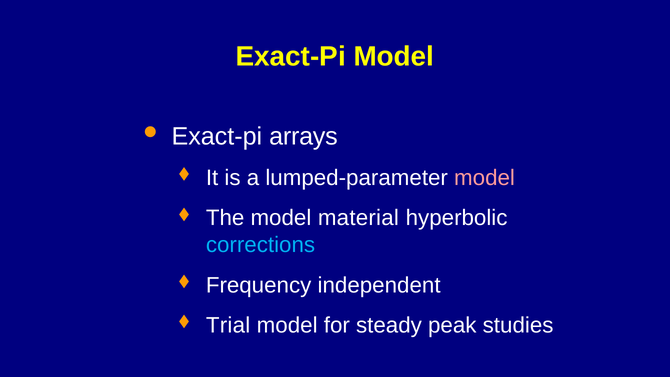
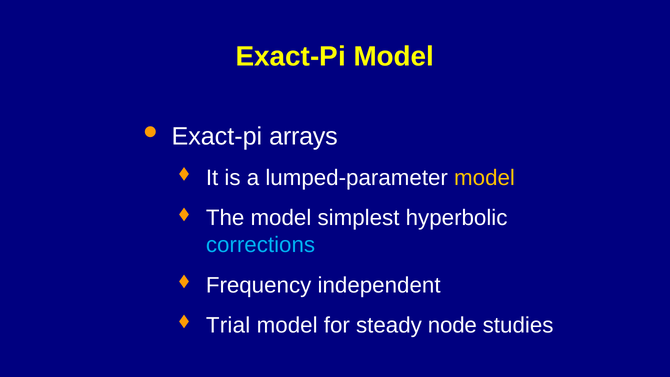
model at (485, 178) colour: pink -> yellow
material: material -> simplest
peak: peak -> node
